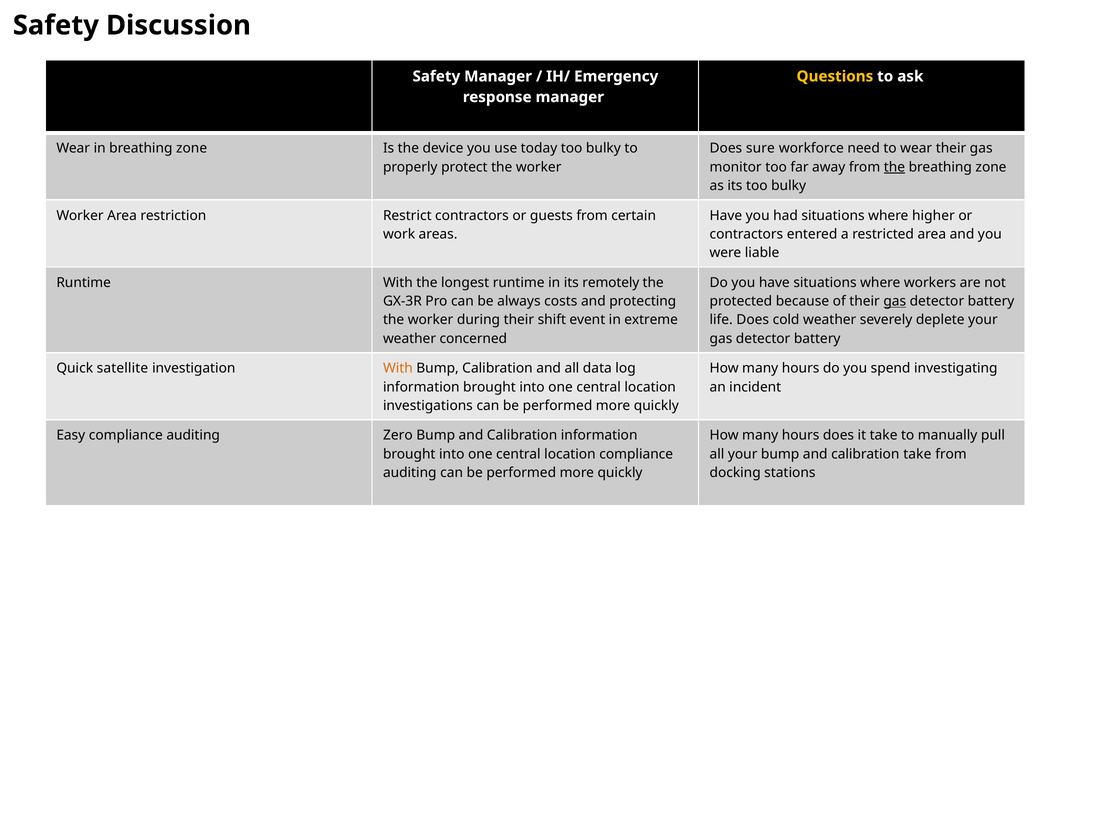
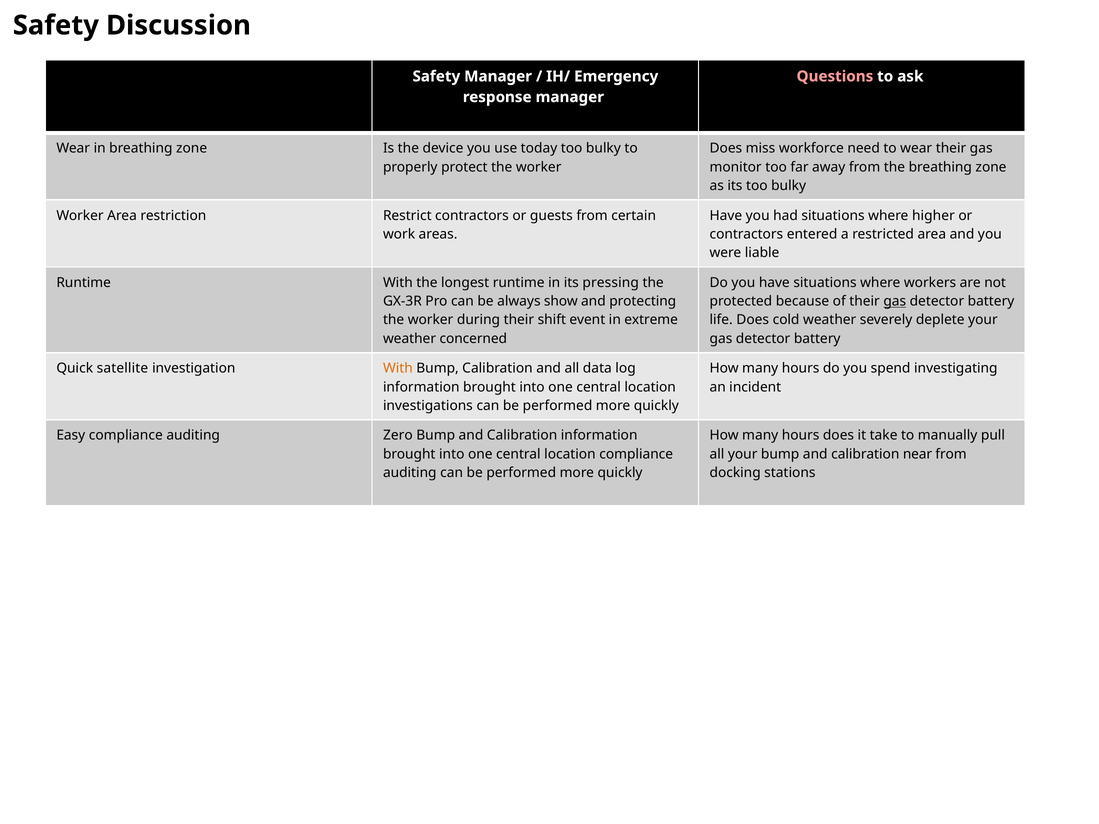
Questions colour: yellow -> pink
sure: sure -> miss
the at (894, 167) underline: present -> none
remotely: remotely -> pressing
costs: costs -> show
calibration take: take -> near
